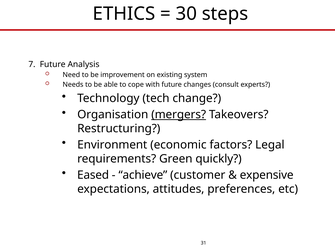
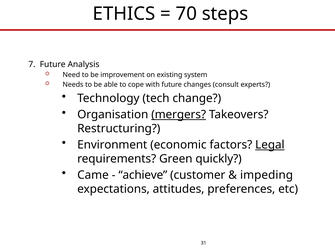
30: 30 -> 70
Legal underline: none -> present
Eased: Eased -> Came
expensive: expensive -> impeding
